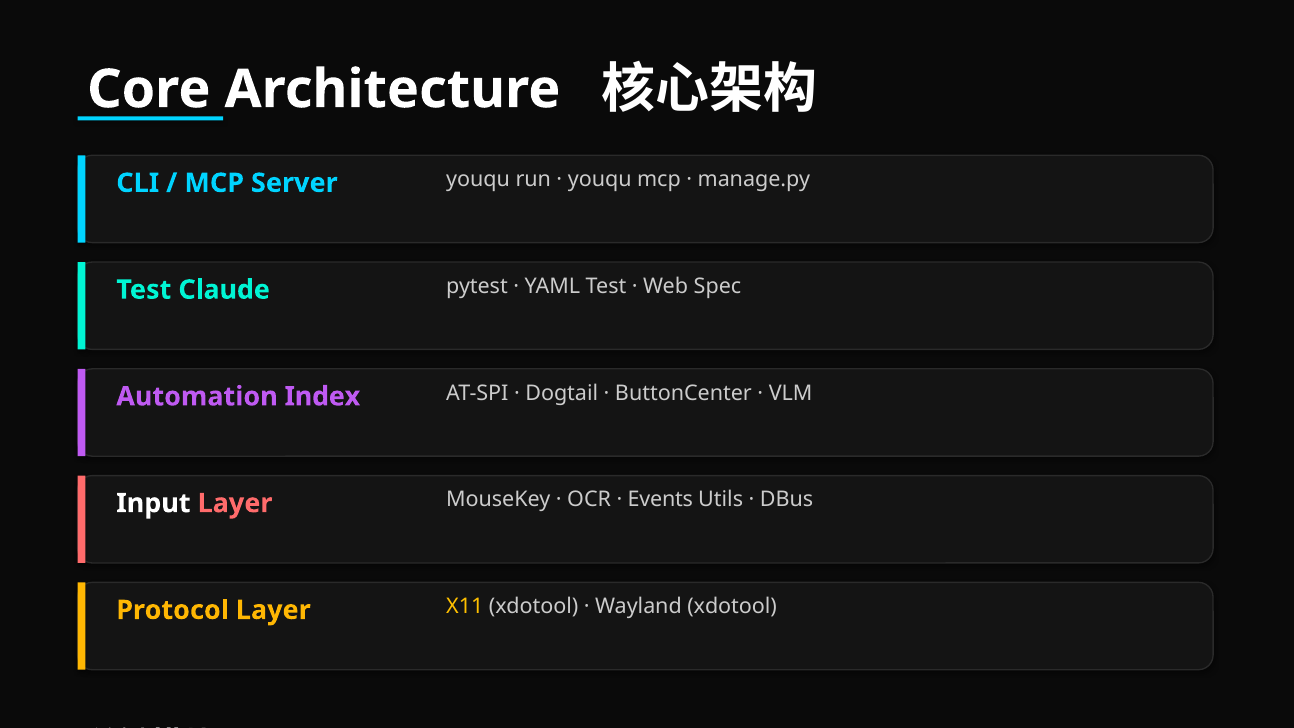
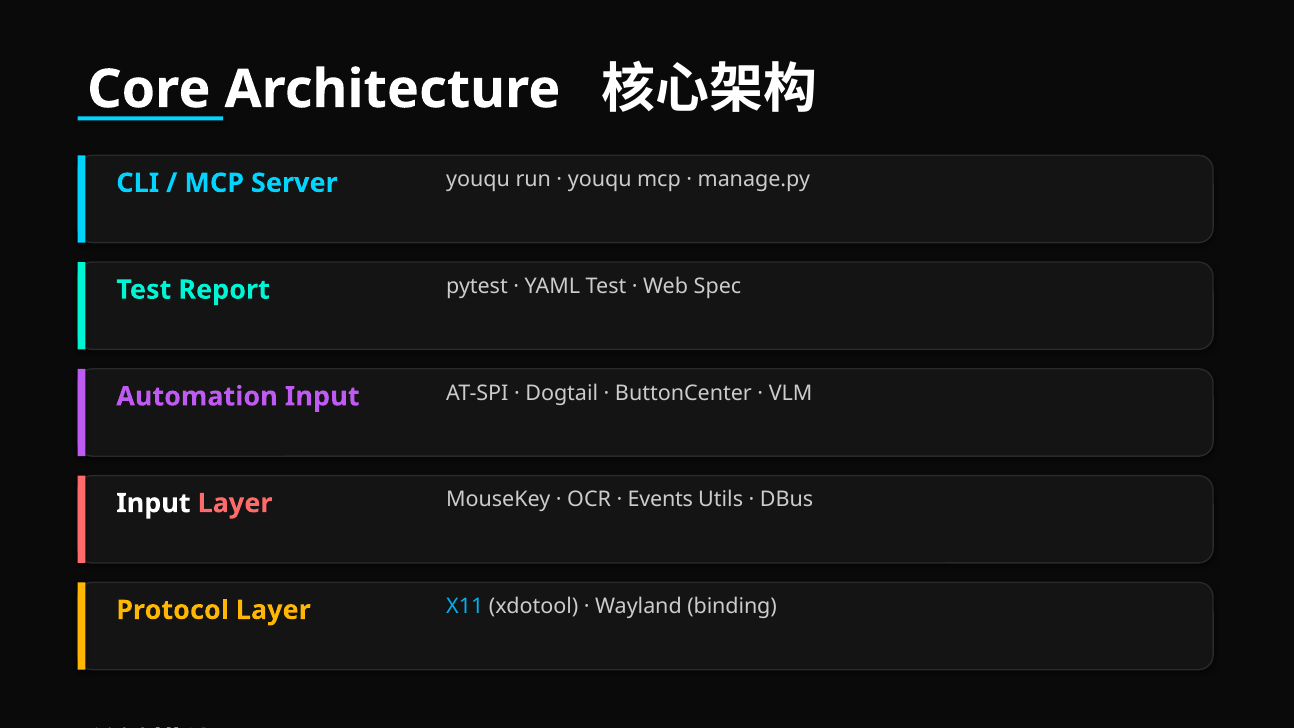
Claude: Claude -> Report
Automation Index: Index -> Input
X11 colour: yellow -> light blue
Wayland xdotool: xdotool -> binding
